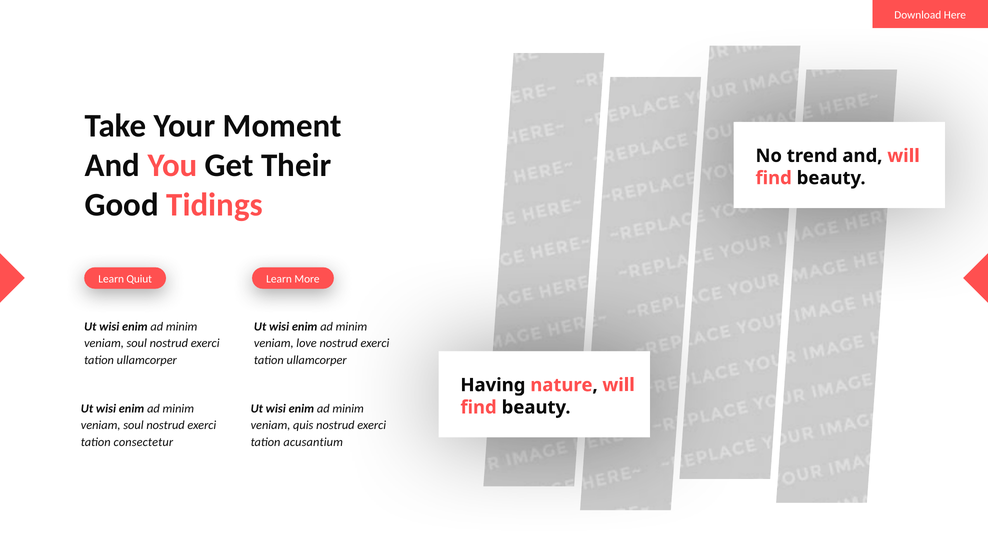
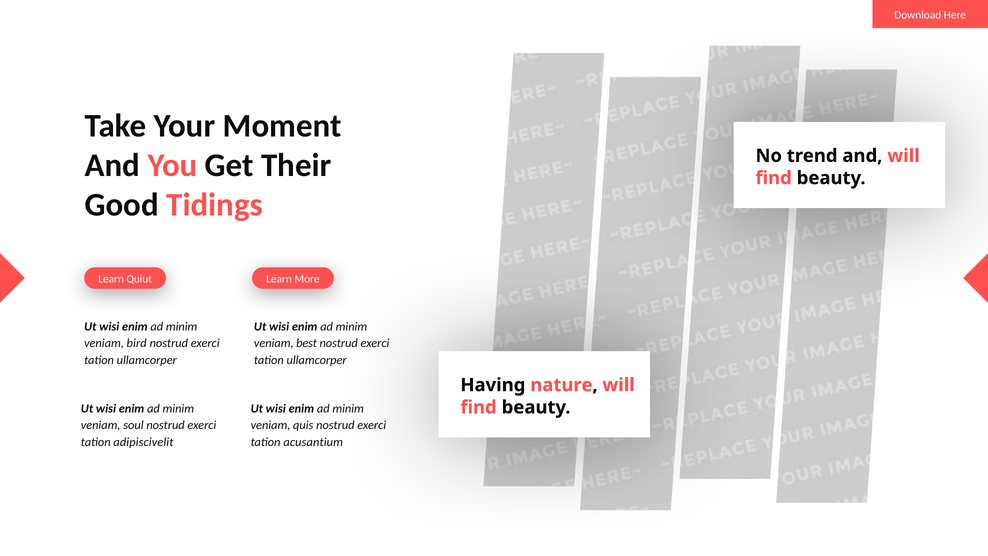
soul at (137, 343): soul -> bird
love: love -> best
consectetur: consectetur -> adipiscivelit
